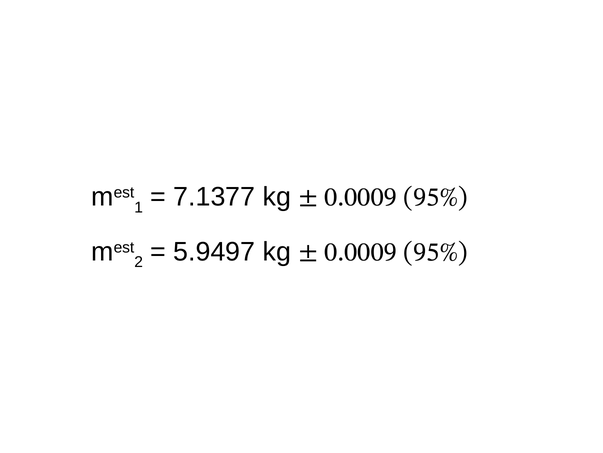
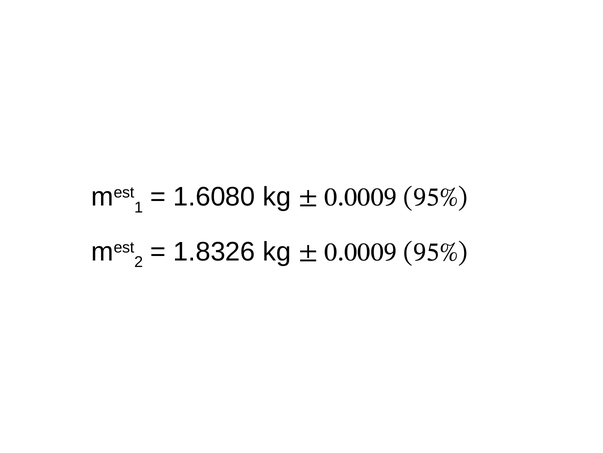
7.1377: 7.1377 -> 1.6080
5.9497: 5.9497 -> 1.8326
